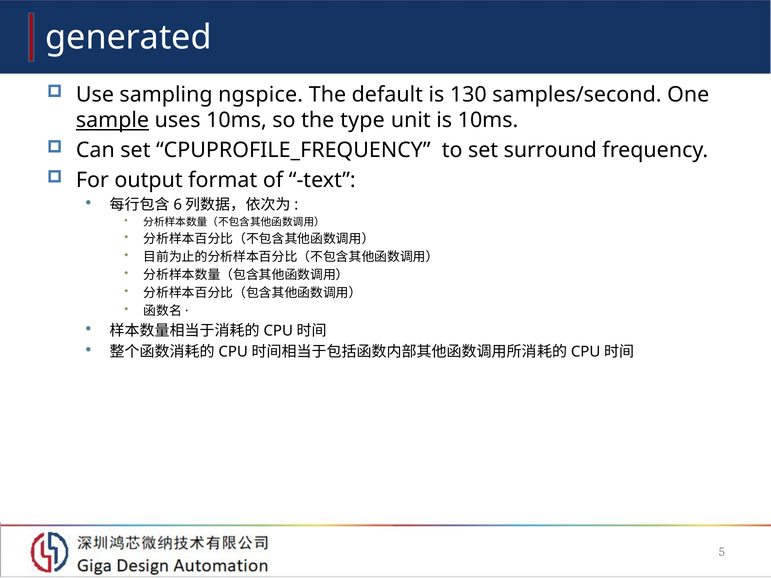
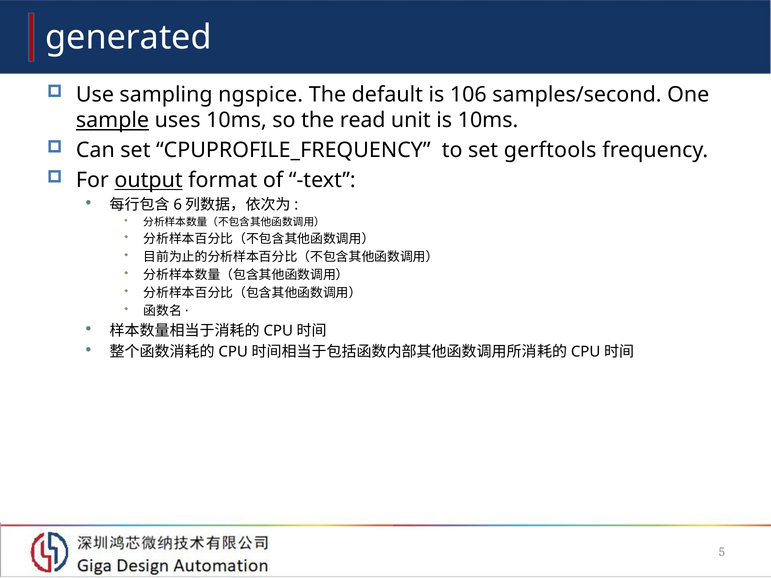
130: 130 -> 106
type: type -> read
surround: surround -> gerftools
output underline: none -> present
